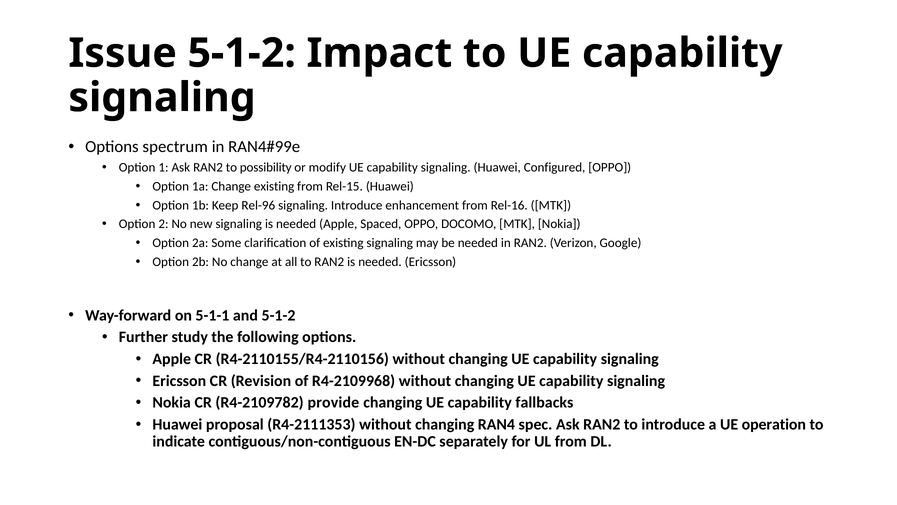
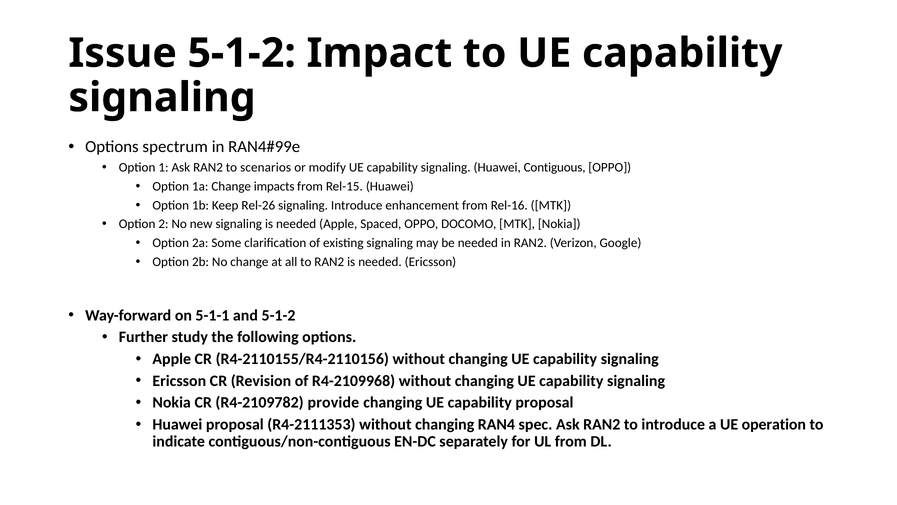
possibility: possibility -> scenarios
Configured: Configured -> Contiguous
Change existing: existing -> impacts
Rel-96: Rel-96 -> Rel-26
capability fallbacks: fallbacks -> proposal
